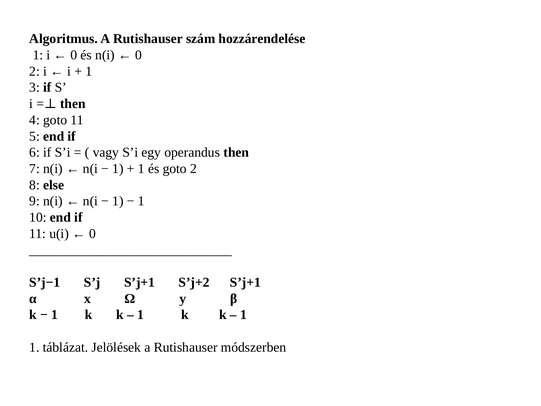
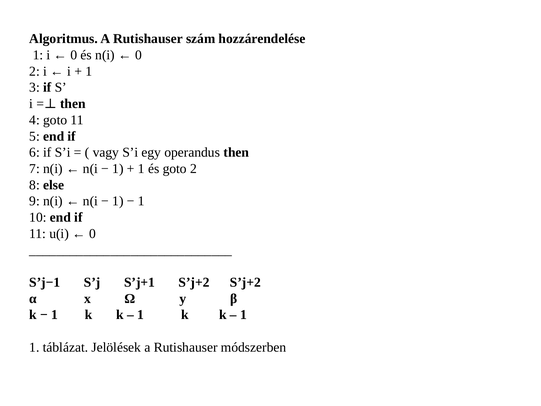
S’j+2 S’j+1: S’j+1 -> S’j+2
